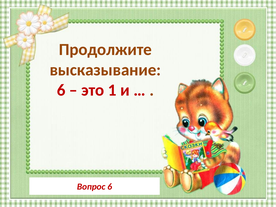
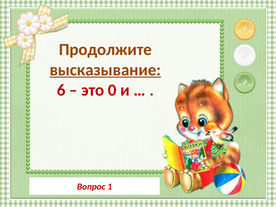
высказывание underline: none -> present
1: 1 -> 0
Вопрос 6: 6 -> 1
